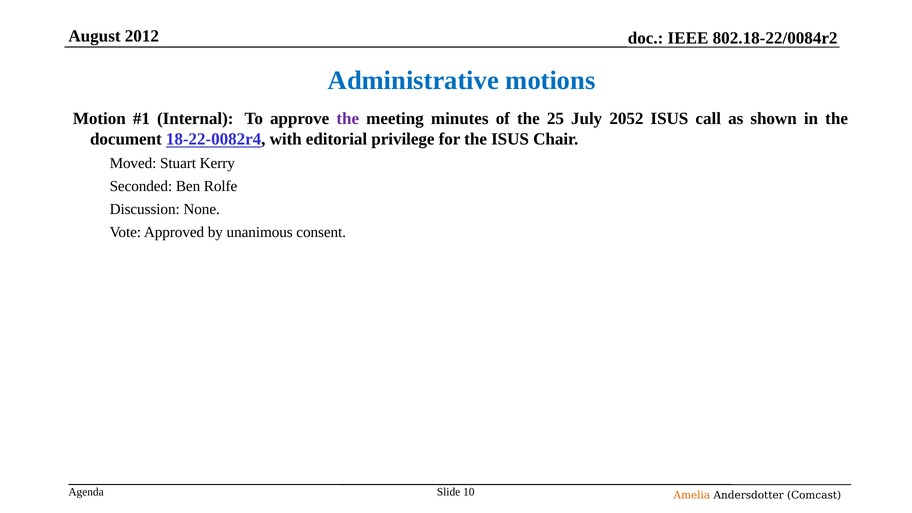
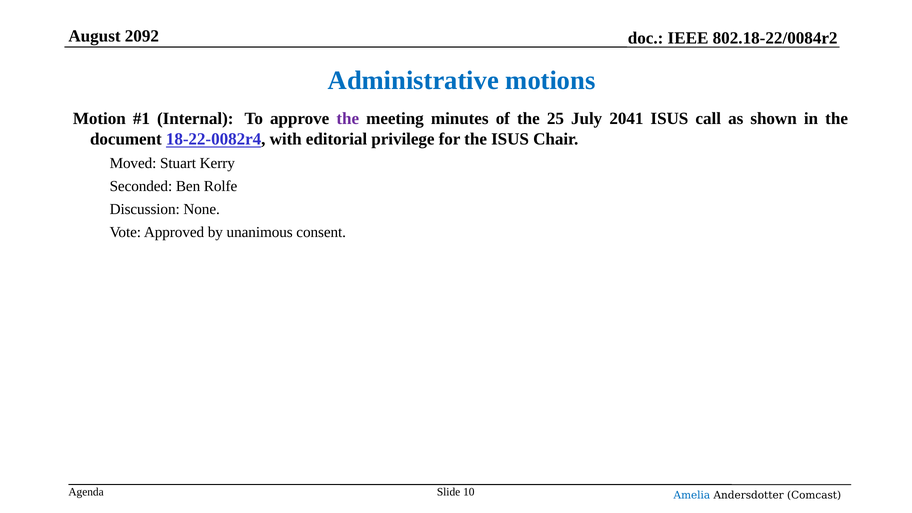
2012: 2012 -> 2092
2052: 2052 -> 2041
Amelia colour: orange -> blue
